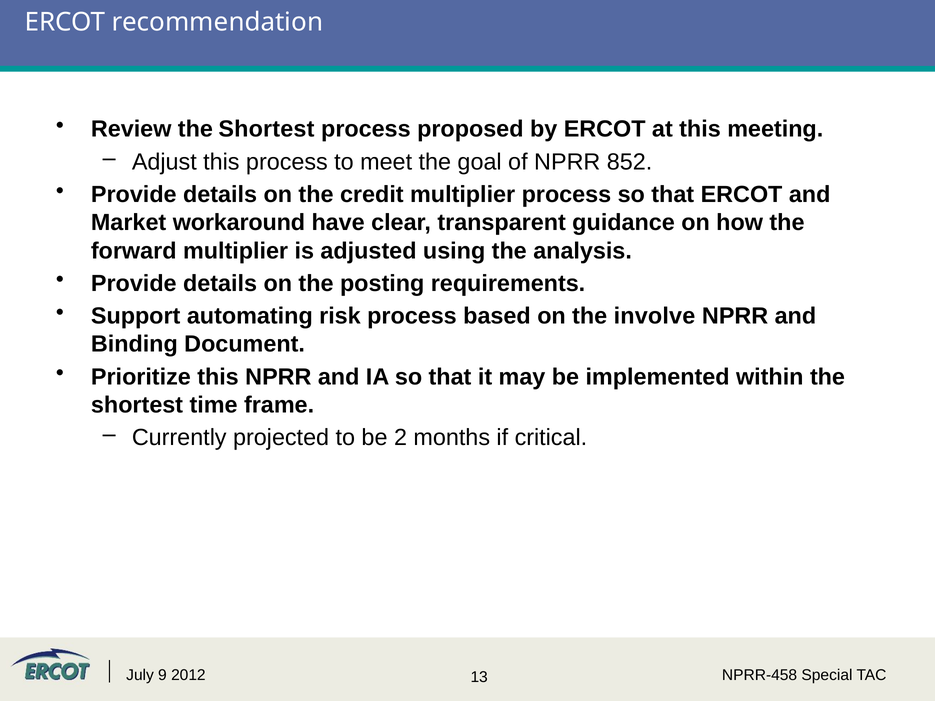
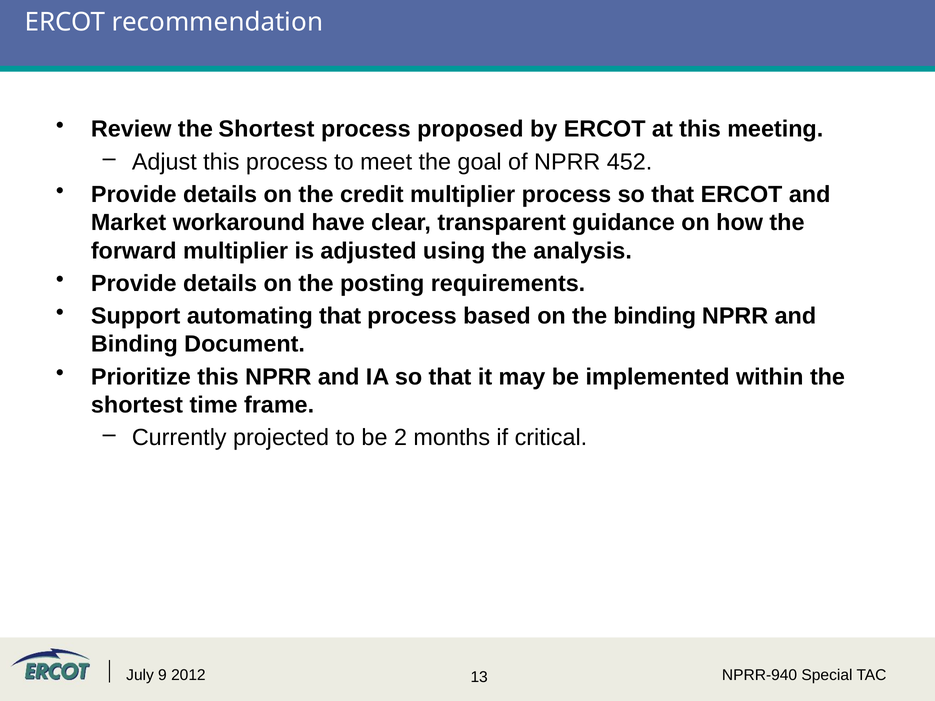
852: 852 -> 452
automating risk: risk -> that
the involve: involve -> binding
NPRR-458: NPRR-458 -> NPRR-940
